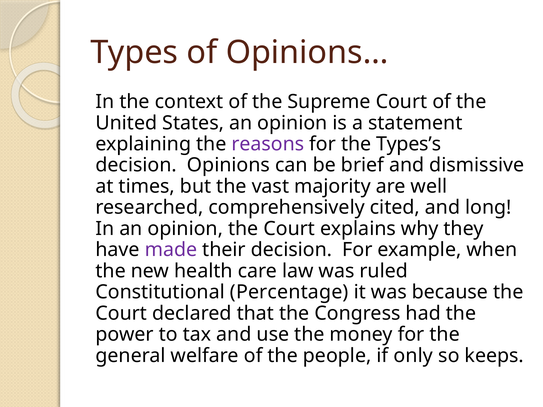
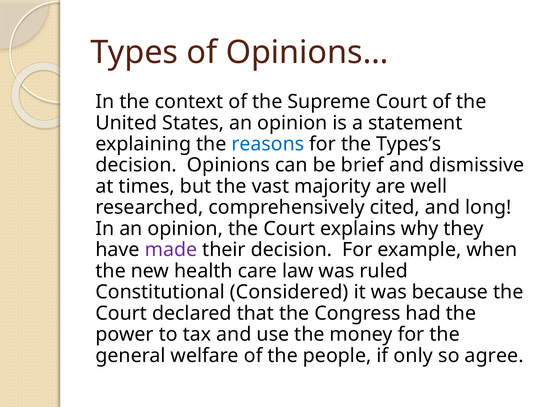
reasons colour: purple -> blue
Percentage: Percentage -> Considered
keeps: keeps -> agree
